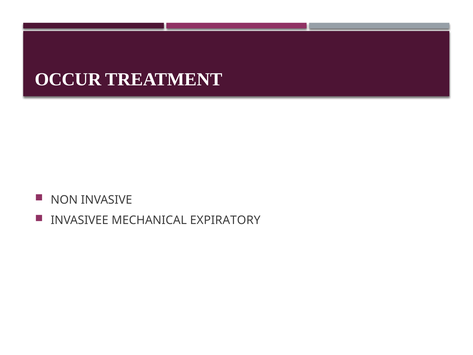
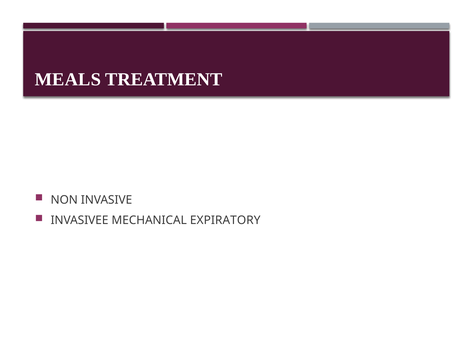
OCCUR: OCCUR -> MEALS
